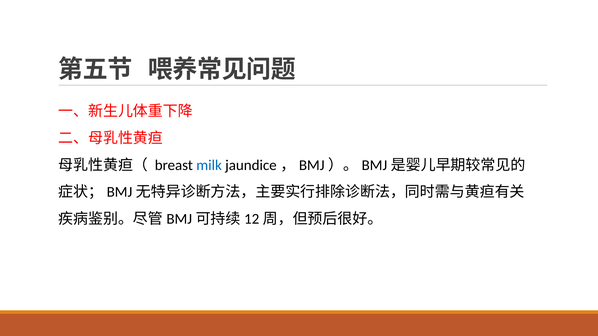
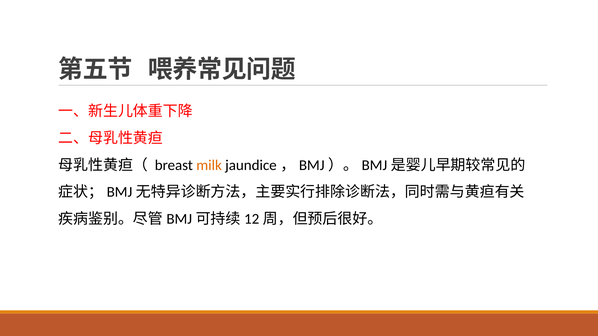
milk colour: blue -> orange
